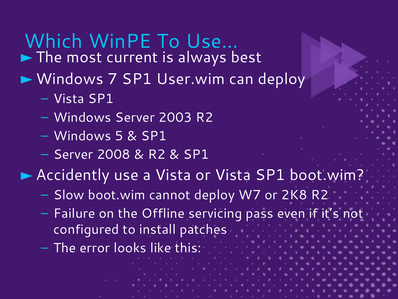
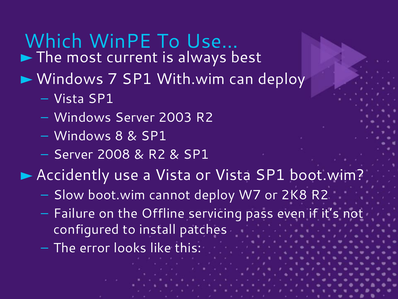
User.wim: User.wim -> With.wim
5: 5 -> 8
